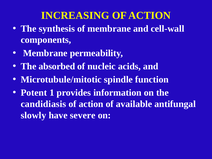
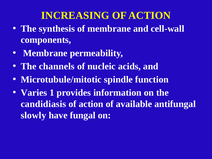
absorbed: absorbed -> channels
Potent: Potent -> Varies
severe: severe -> fungal
